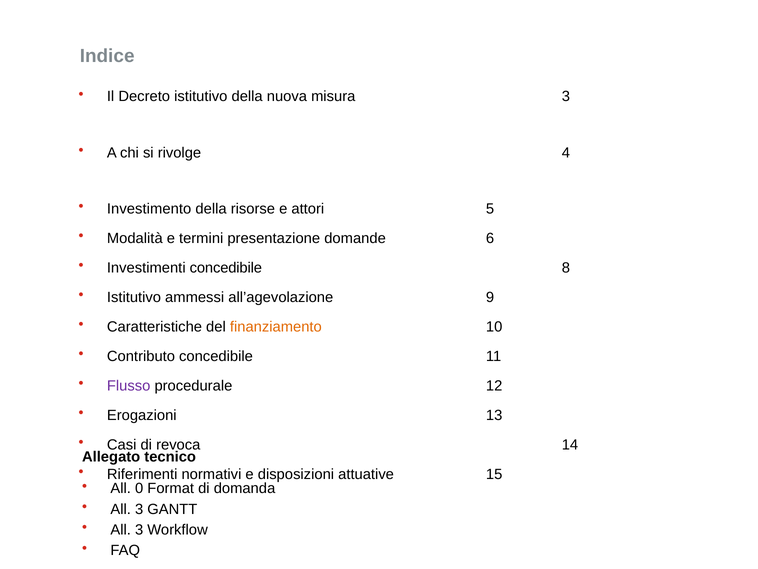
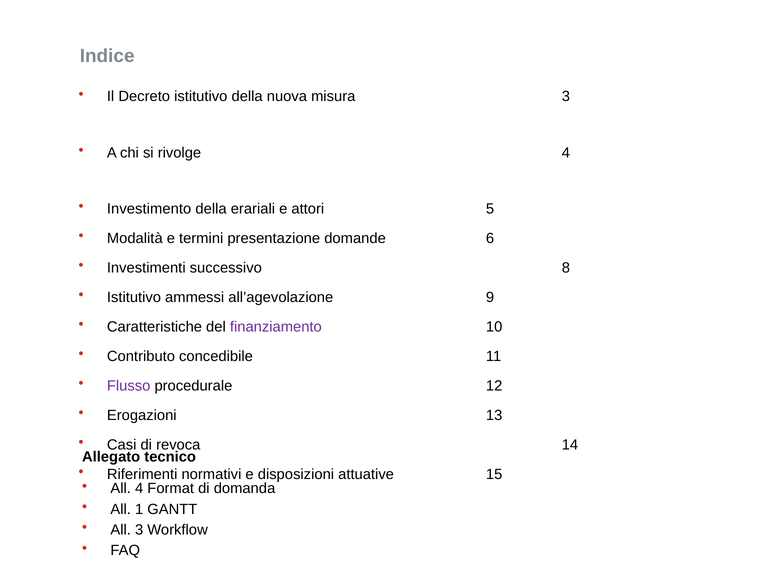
risorse: risorse -> erariali
Investimenti concedibile: concedibile -> successivo
finanziamento colour: orange -> purple
All 0: 0 -> 4
3 at (139, 509): 3 -> 1
